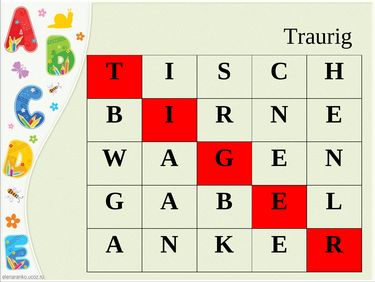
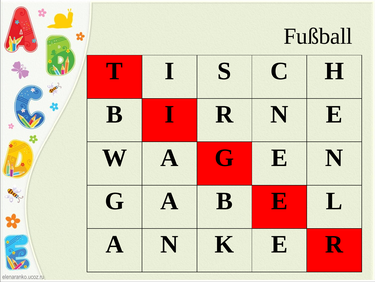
Traurig: Traurig -> Fußball
